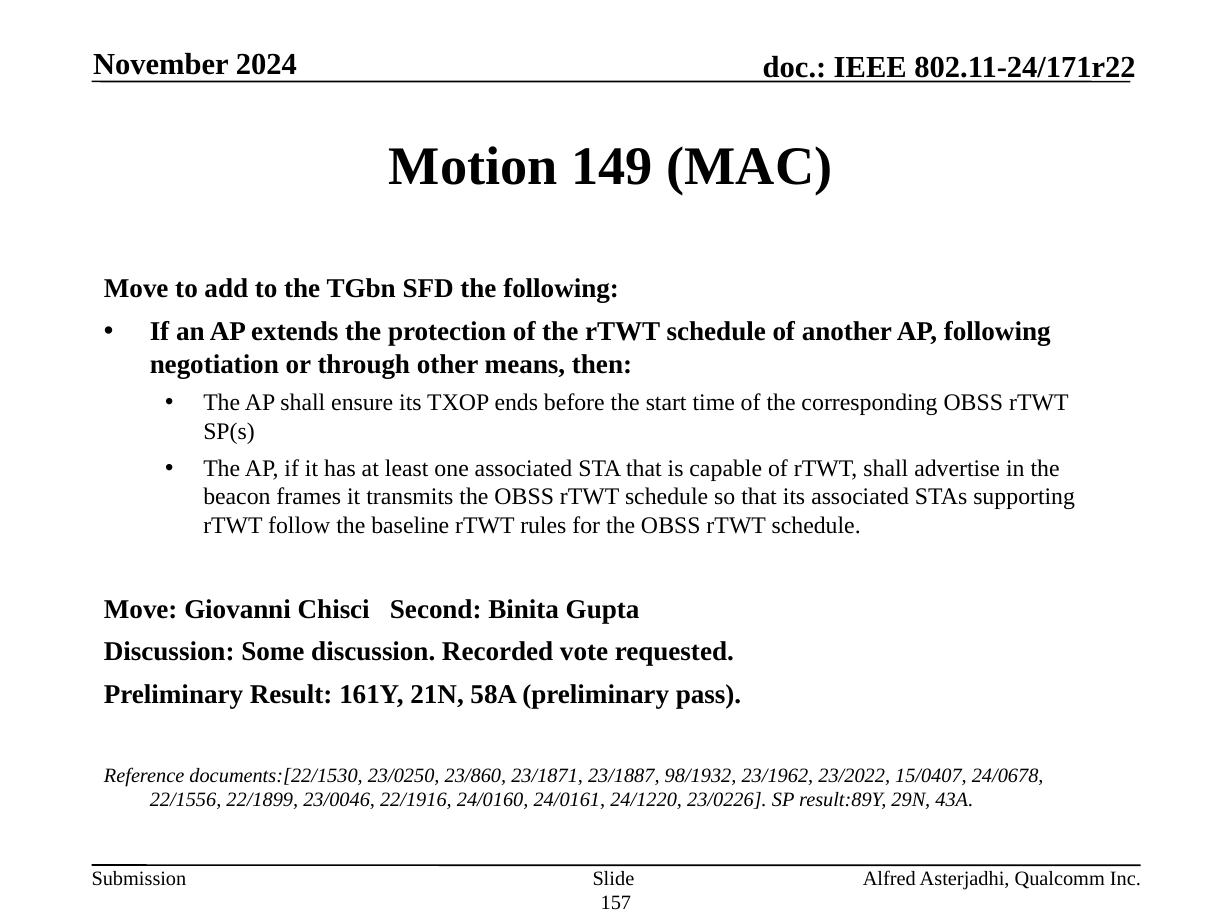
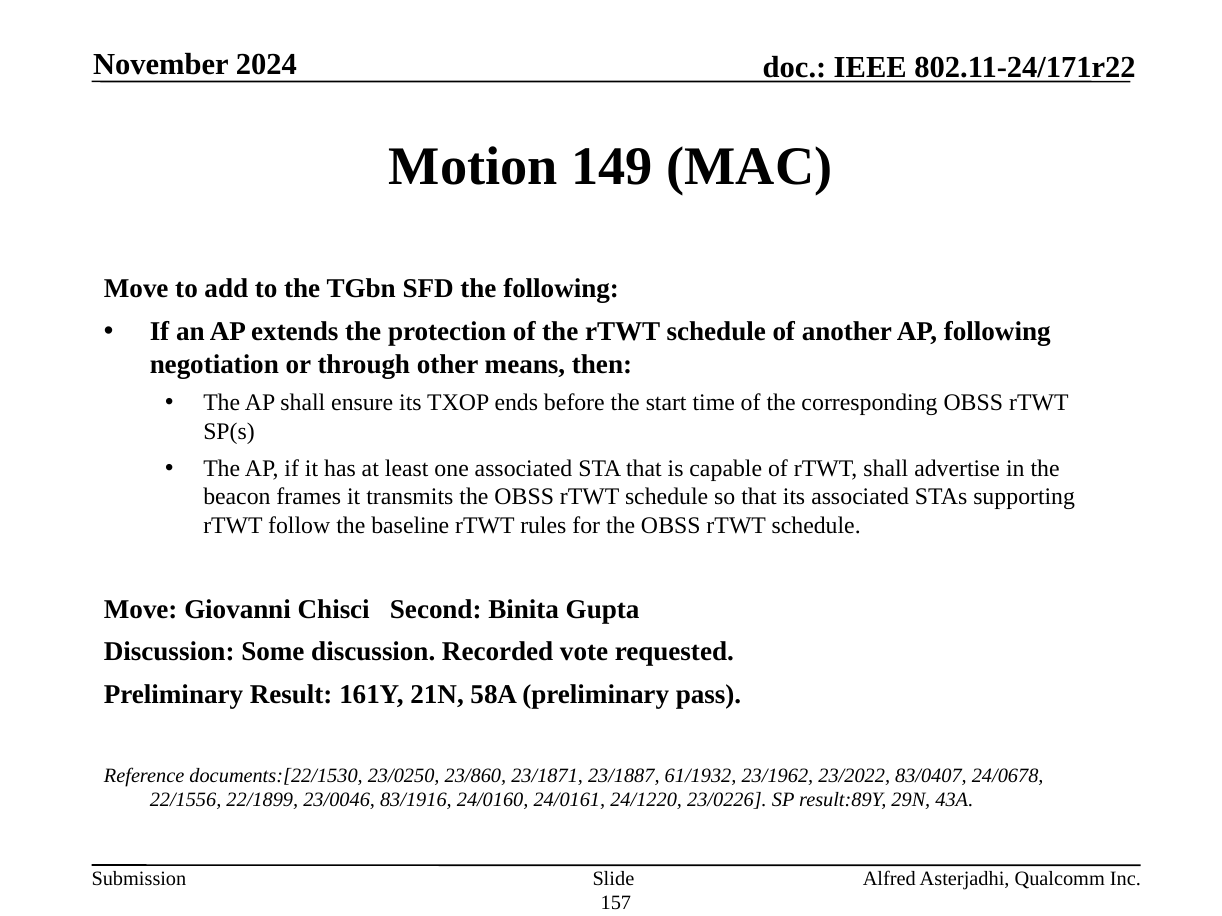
98/1932: 98/1932 -> 61/1932
15/0407: 15/0407 -> 83/0407
22/1916: 22/1916 -> 83/1916
